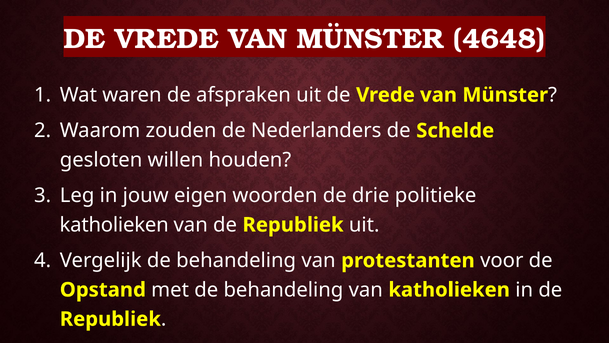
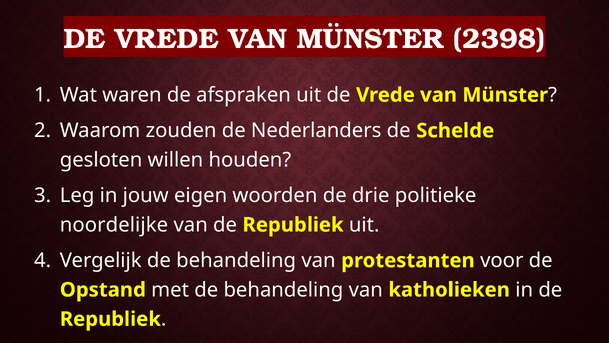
4648: 4648 -> 2398
katholieken at (114, 225): katholieken -> noordelijke
